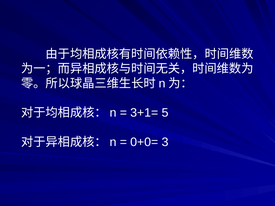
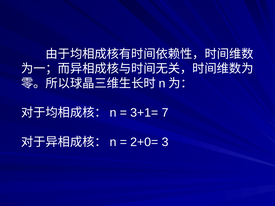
5: 5 -> 7
0+0=: 0+0= -> 2+0=
